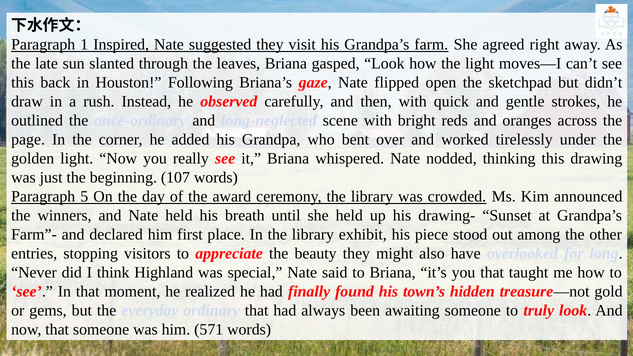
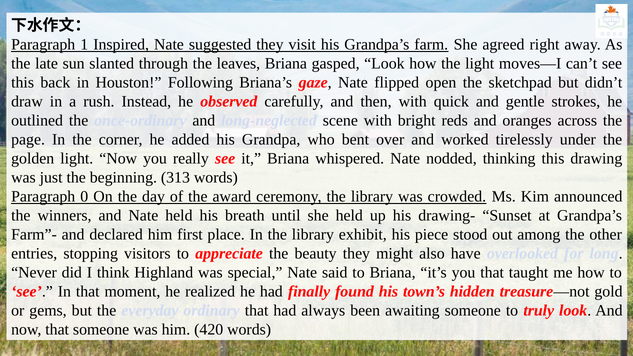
107: 107 -> 313
5: 5 -> 0
571: 571 -> 420
